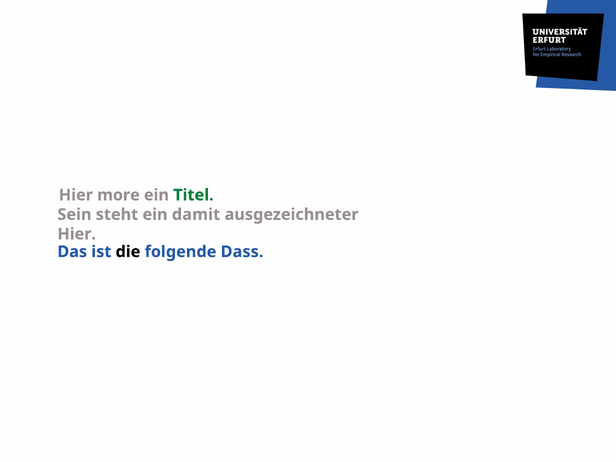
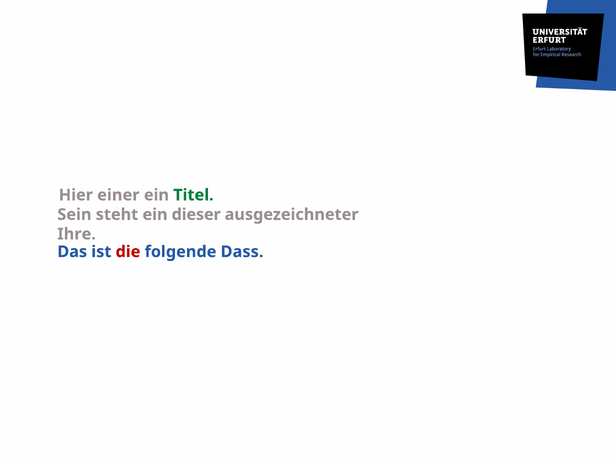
more: more -> einer
damit: damit -> dieser
Hier at (77, 234): Hier -> Ihre
die colour: black -> red
